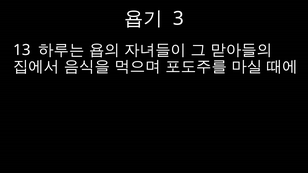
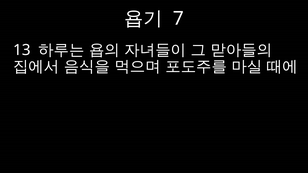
3: 3 -> 7
